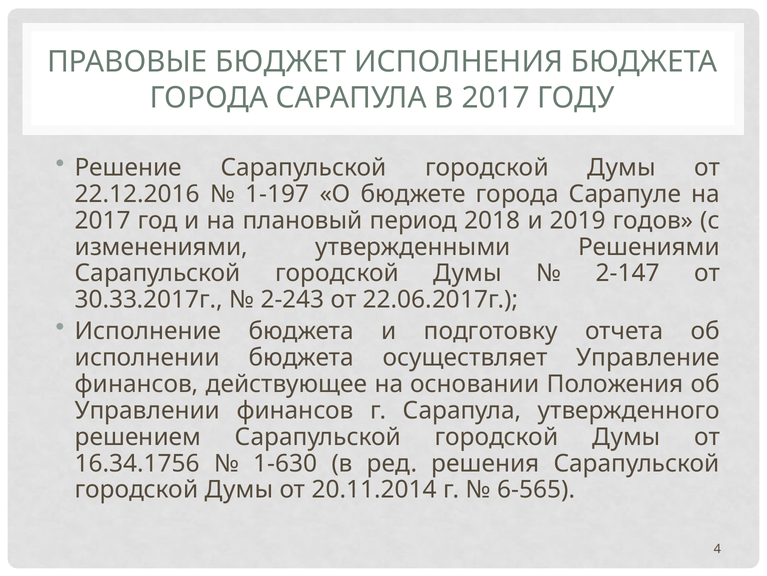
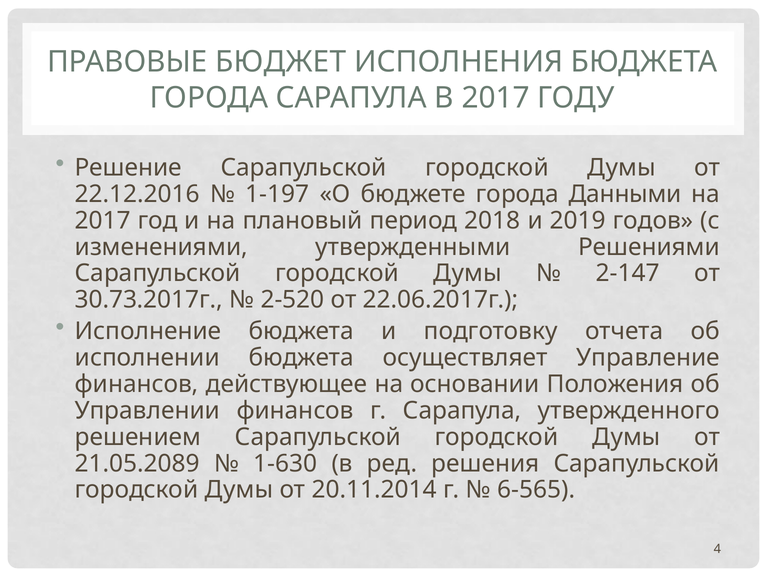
Сарапуле: Сарапуле -> Данными
30.33.2017г: 30.33.2017г -> 30.73.2017г
2-243: 2-243 -> 2-520
16.34.1756: 16.34.1756 -> 21.05.2089
